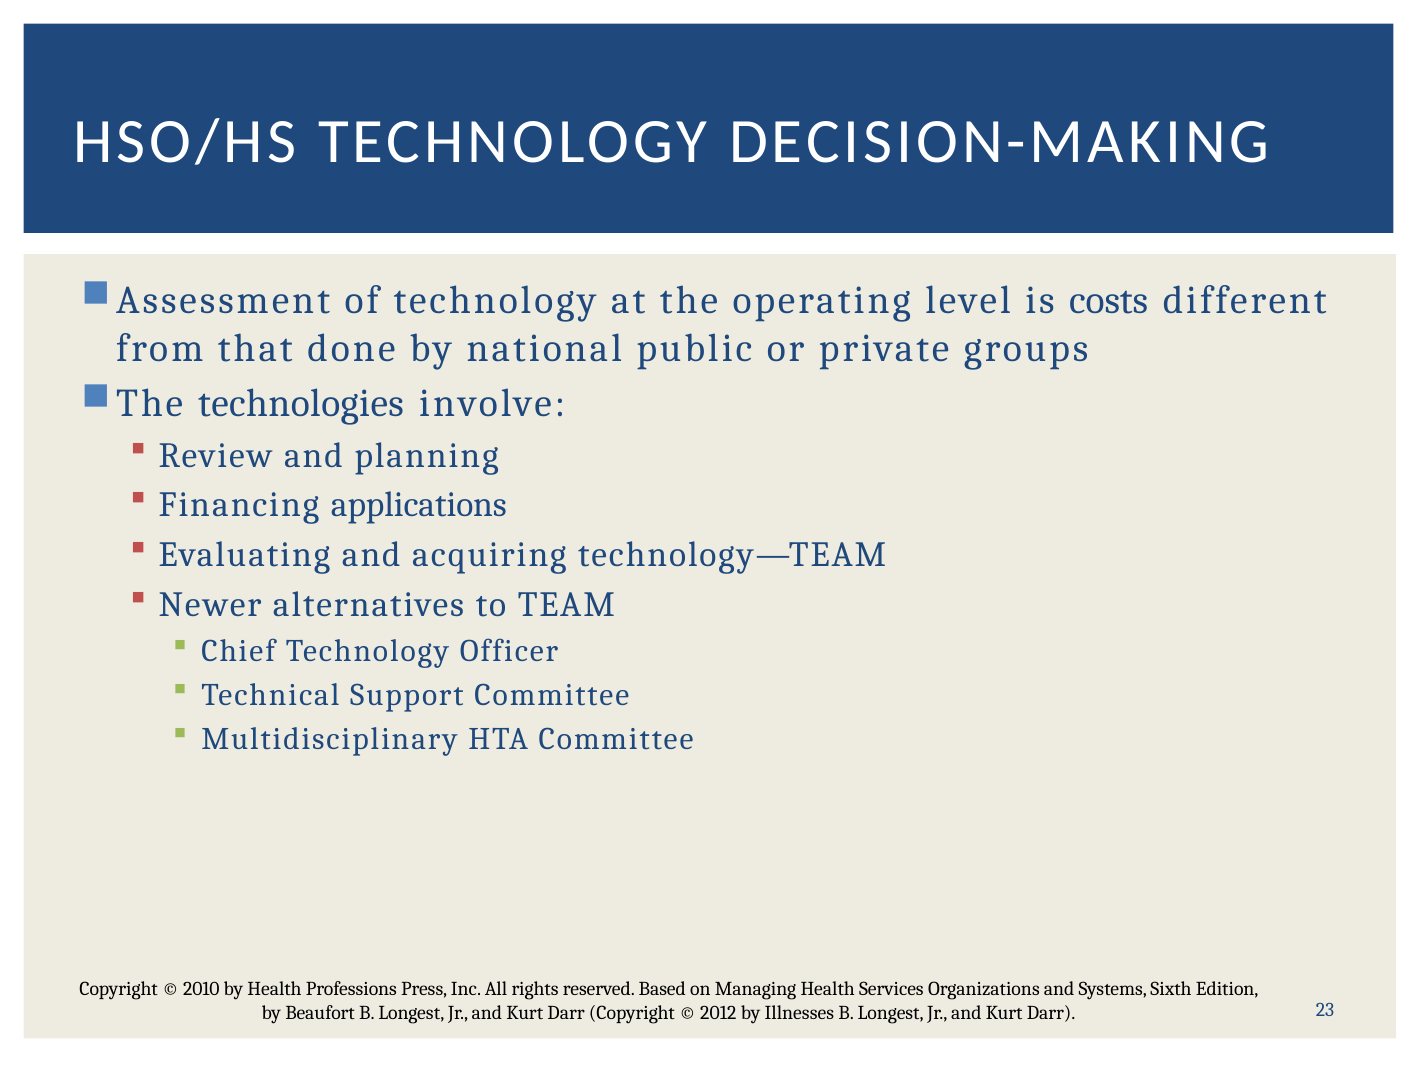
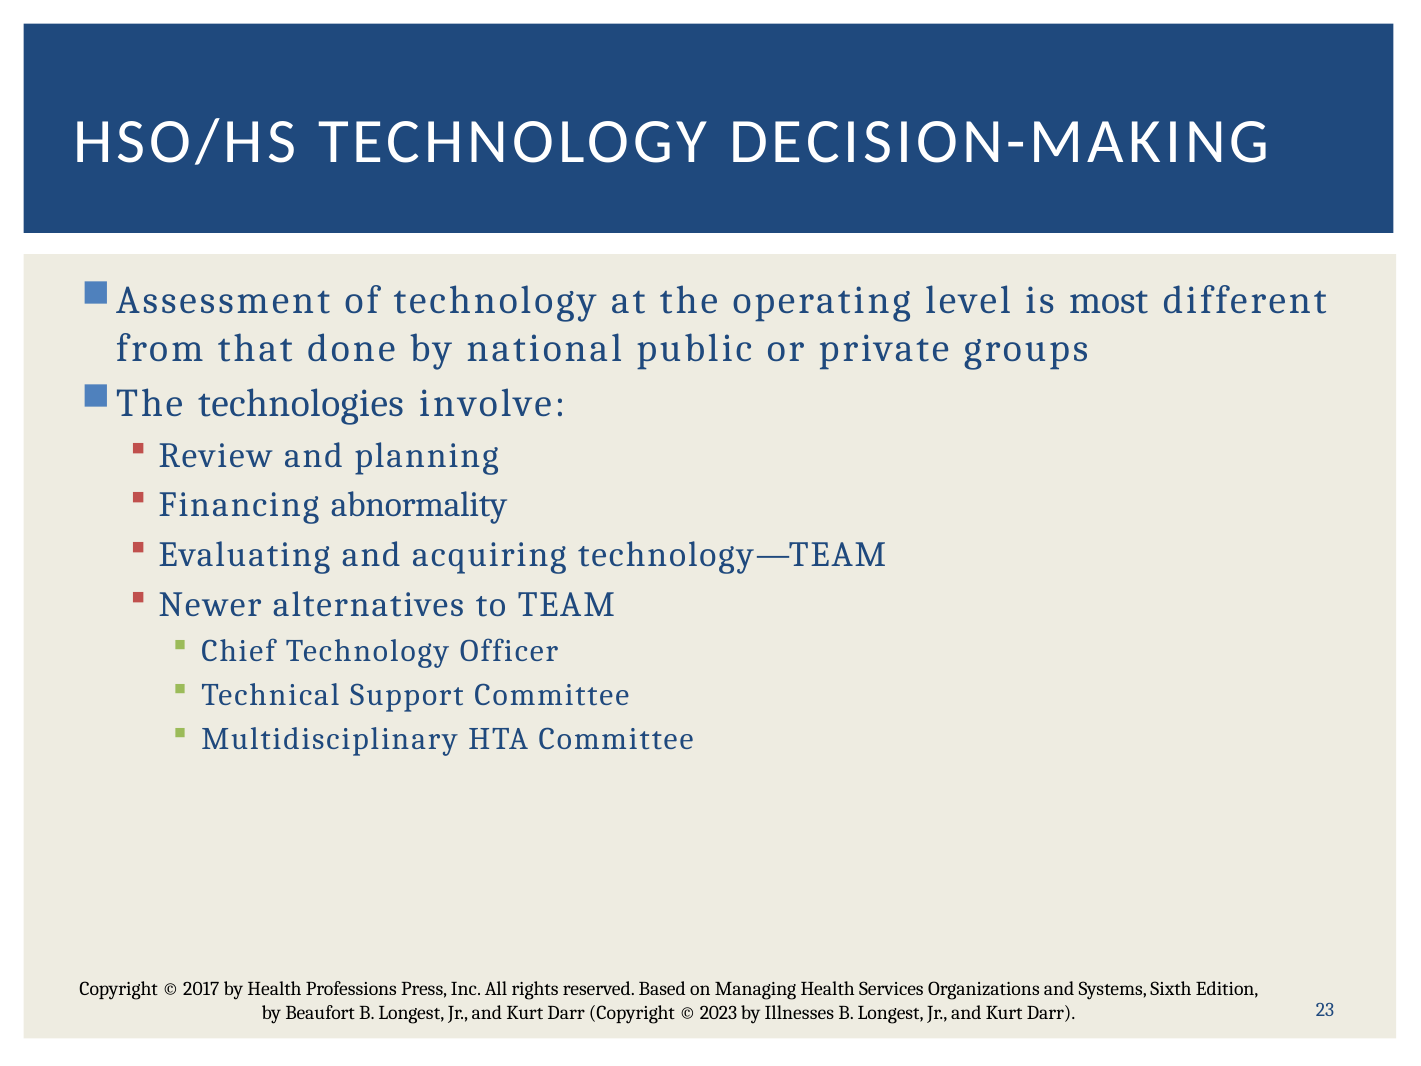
costs: costs -> most
applications: applications -> abnormality
2010: 2010 -> 2017
2012: 2012 -> 2023
